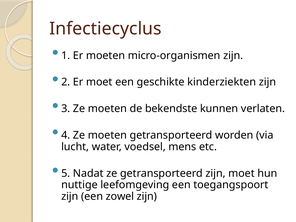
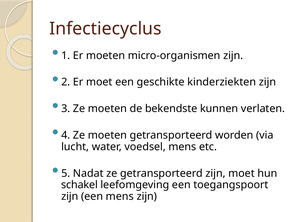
nuttige: nuttige -> schakel
een zowel: zowel -> mens
